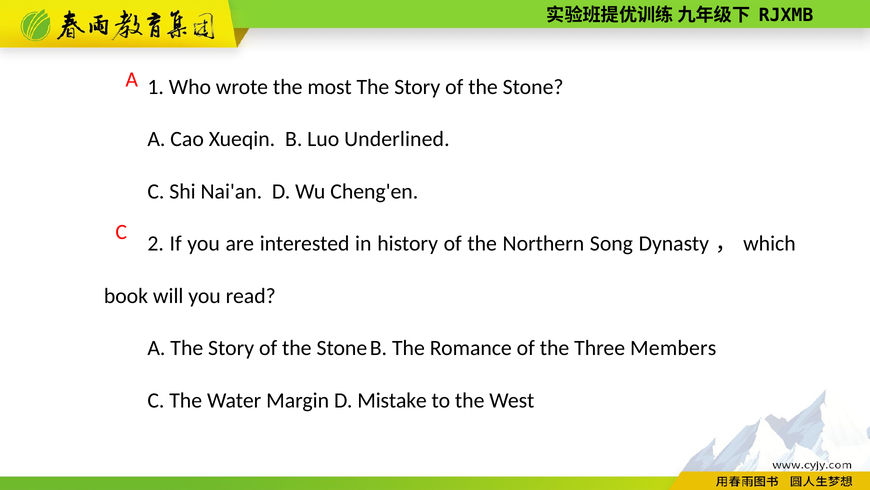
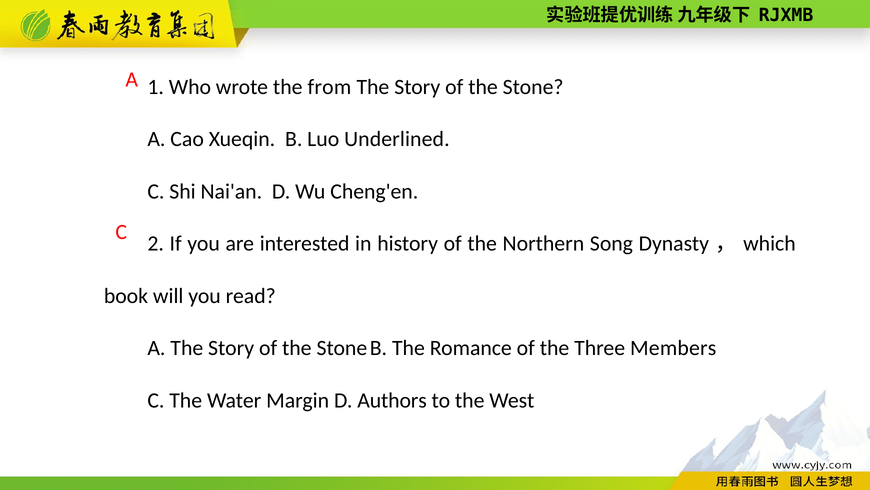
most: most -> from
Mistake: Mistake -> Authors
